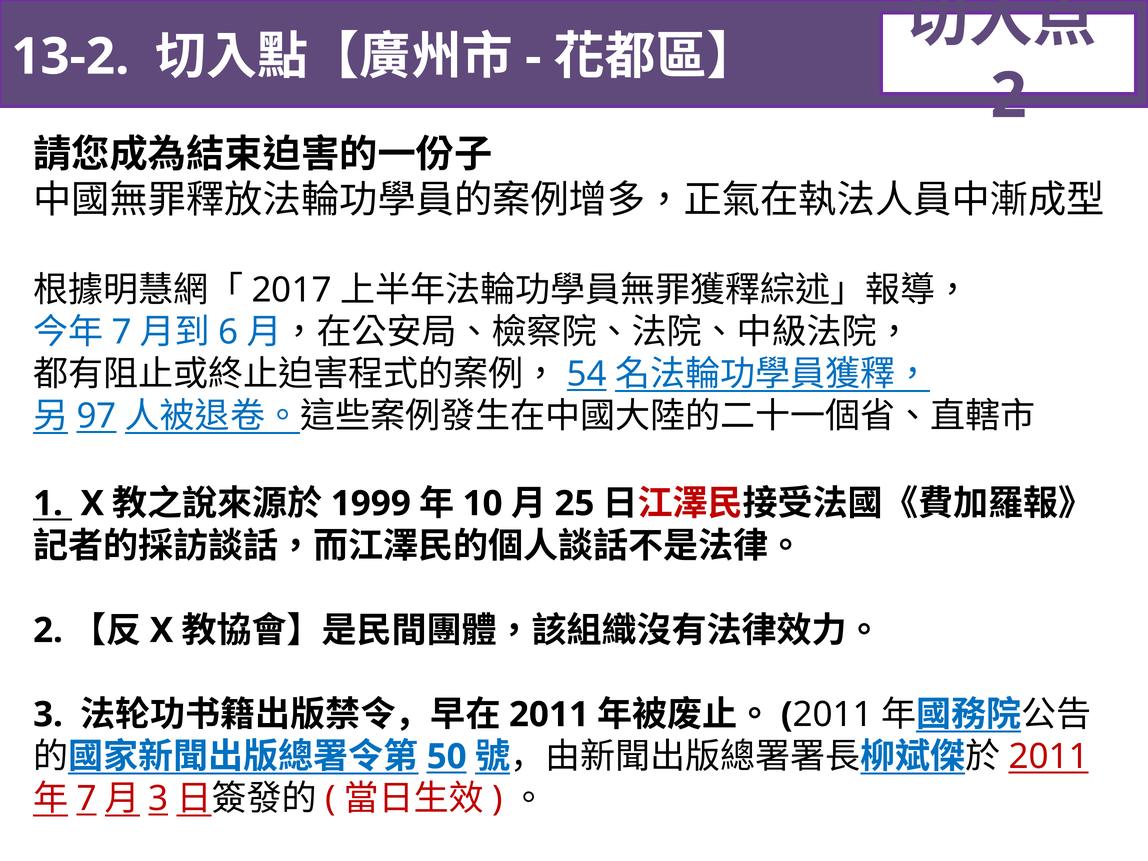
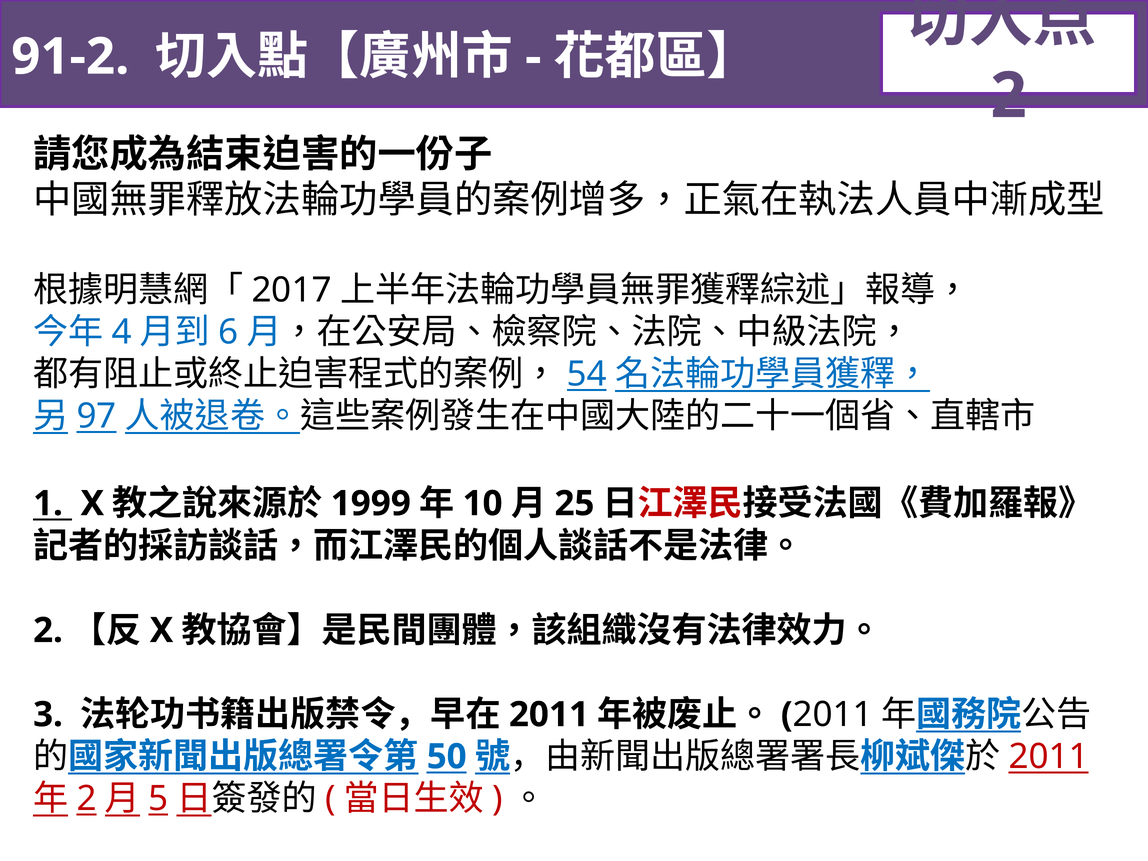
13-2: 13-2 -> 91-2
7 at (122, 332): 7 -> 4
7 at (87, 799): 7 -> 2
3 at (158, 799): 3 -> 5
